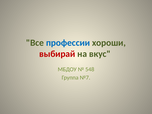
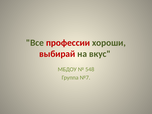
профессии colour: blue -> red
